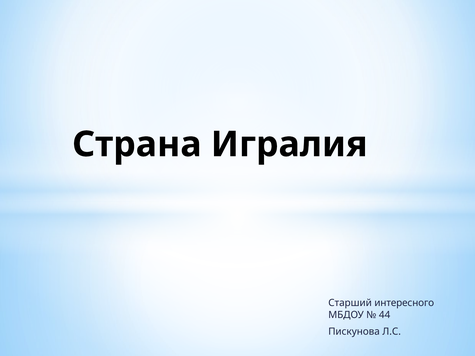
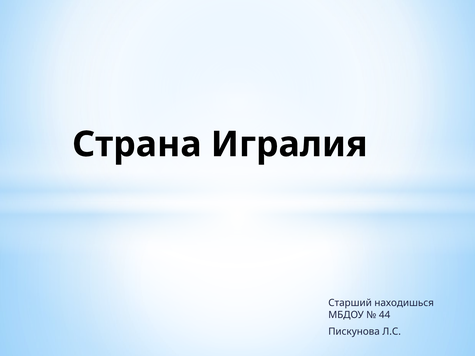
интересного: интересного -> находишься
